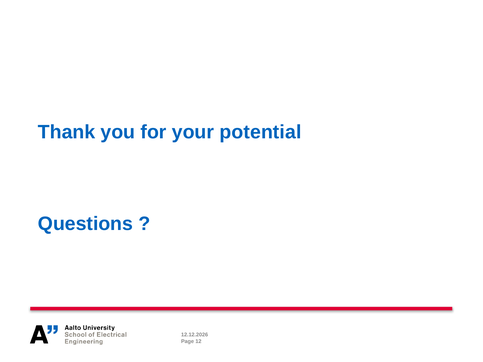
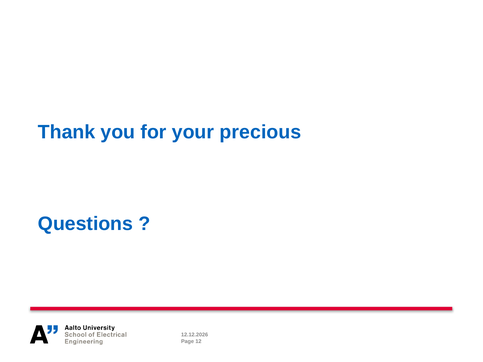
potential: potential -> precious
